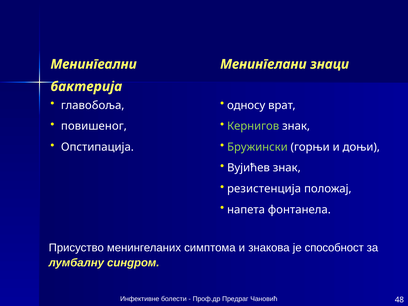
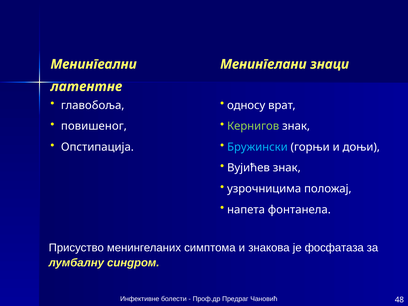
бактерија: бактерија -> латентне
Бружински colour: light green -> light blue
резистенција: резистенција -> узрочницима
способност: способност -> фосфатаза
